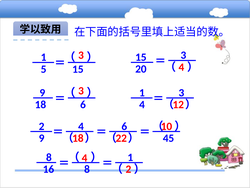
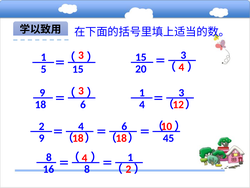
18 22: 22 -> 18
